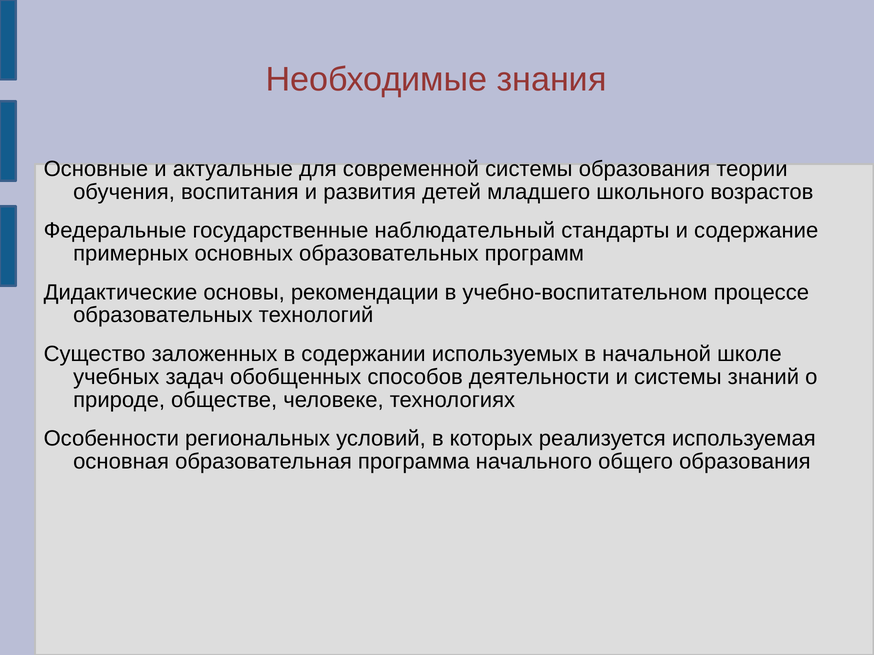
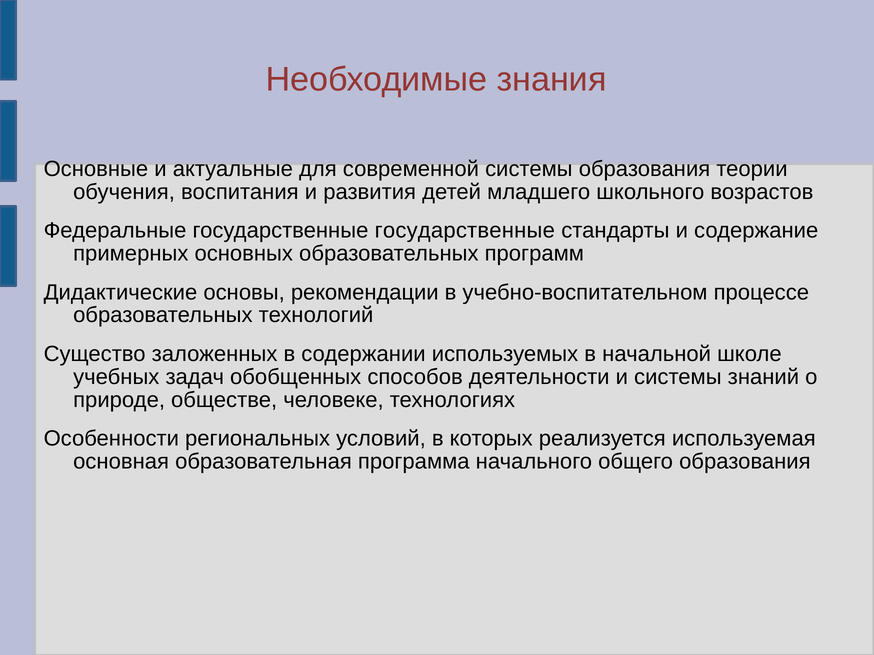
государственные наблюдательный: наблюдательный -> государственные
